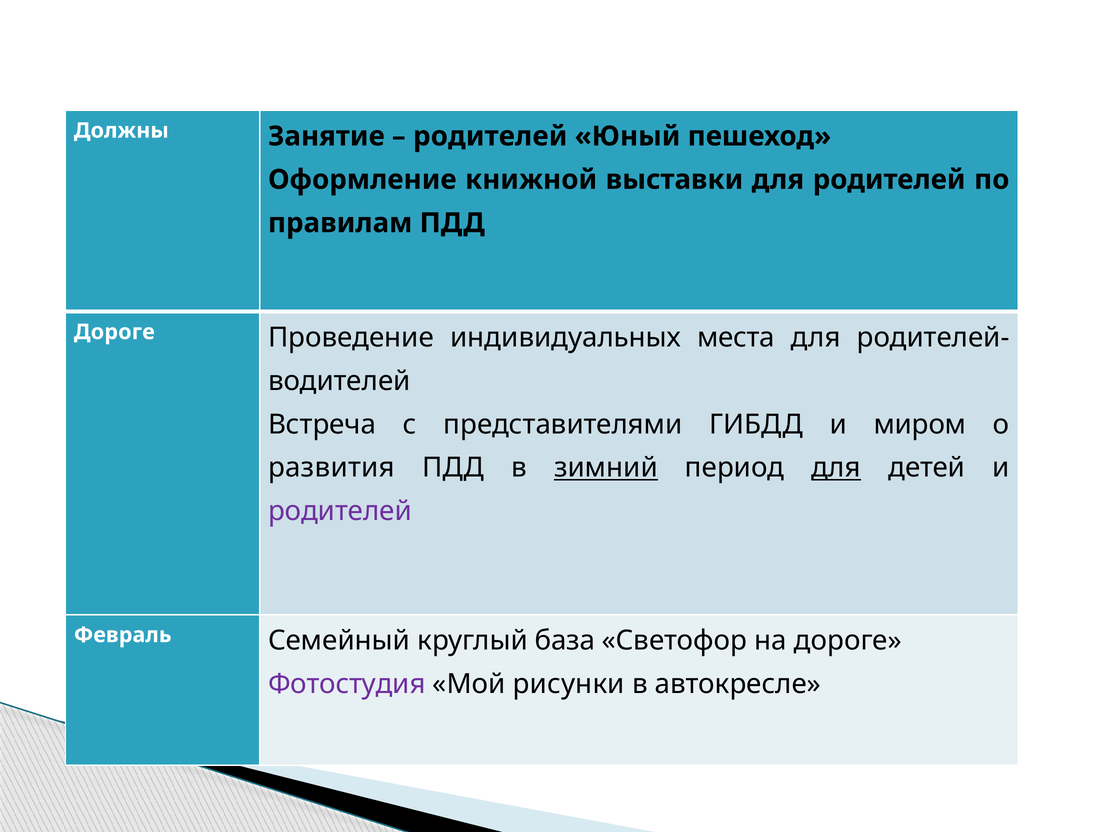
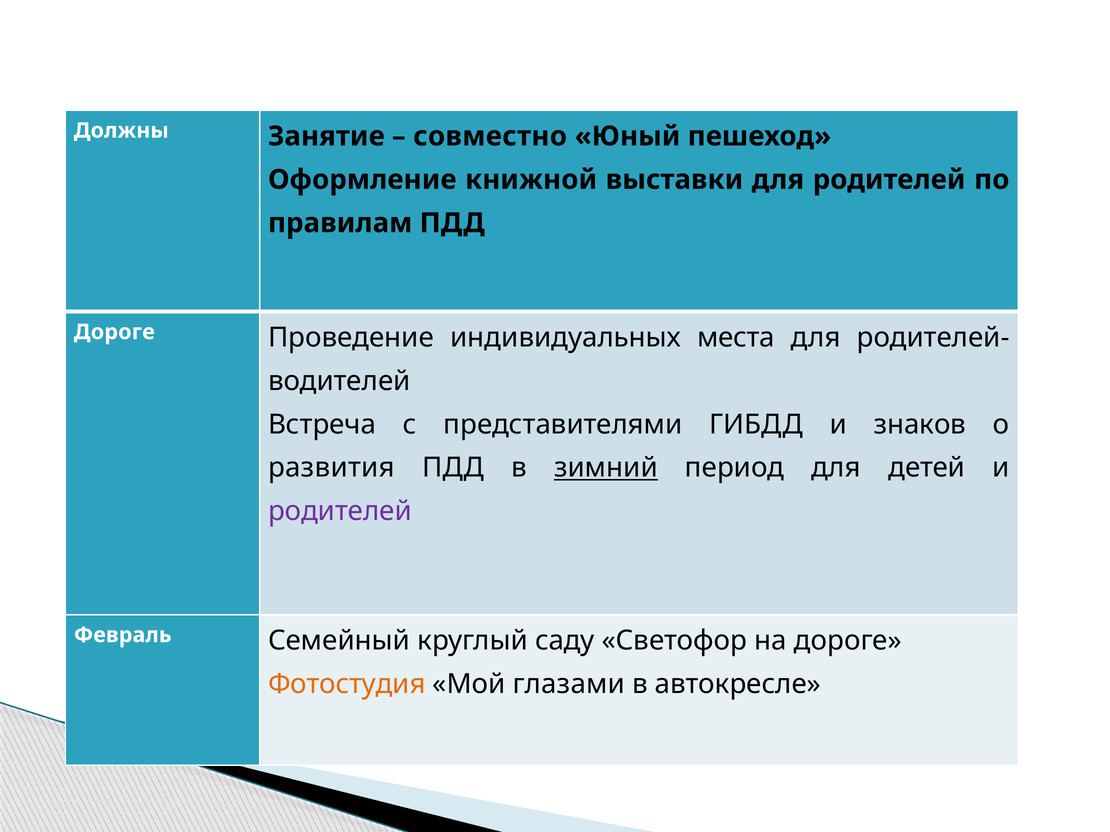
родителей at (490, 136): родителей -> совместно
миром: миром -> знаков
для at (836, 468) underline: present -> none
база: база -> саду
Фотостудия colour: purple -> orange
рисунки: рисунки -> глазами
